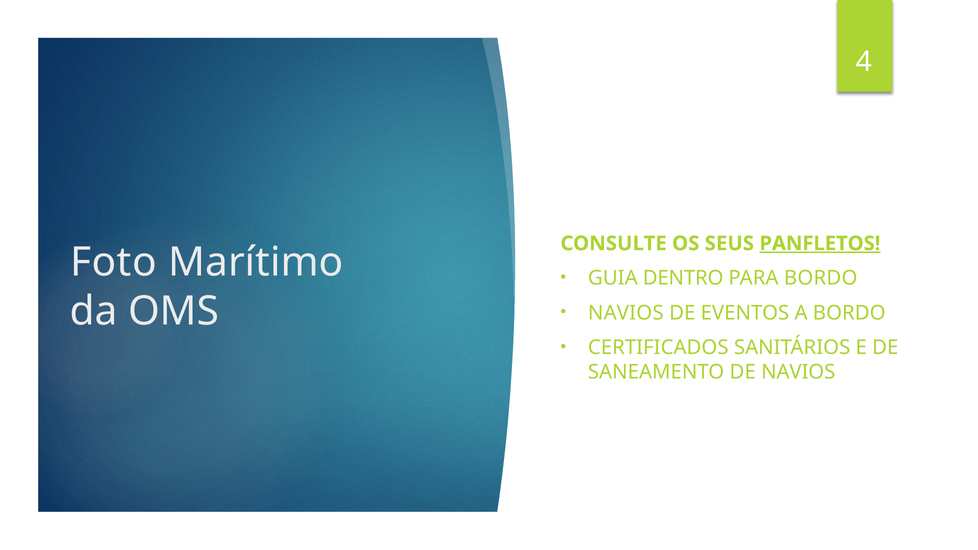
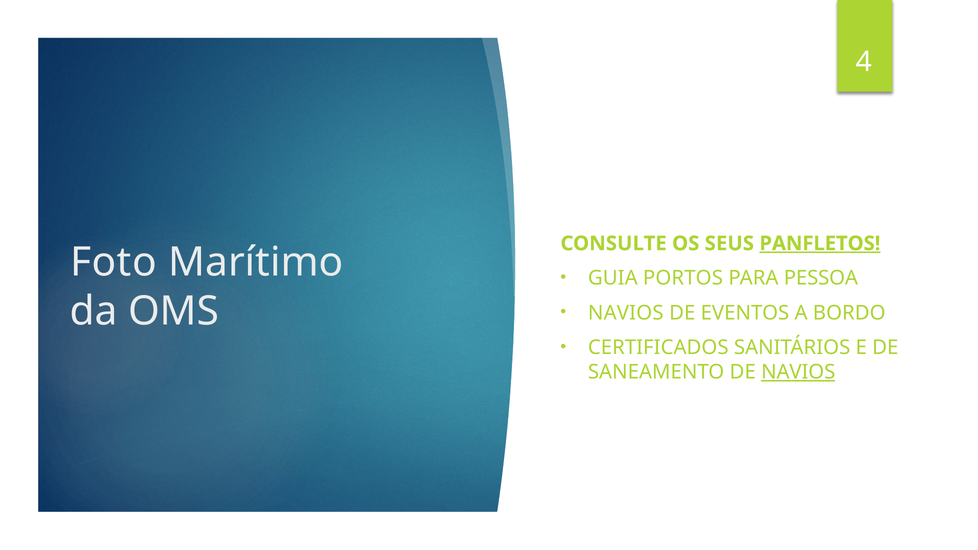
DENTRO: DENTRO -> PORTOS
PARA BORDO: BORDO -> PESSOA
NAVIOS at (798, 372) underline: none -> present
